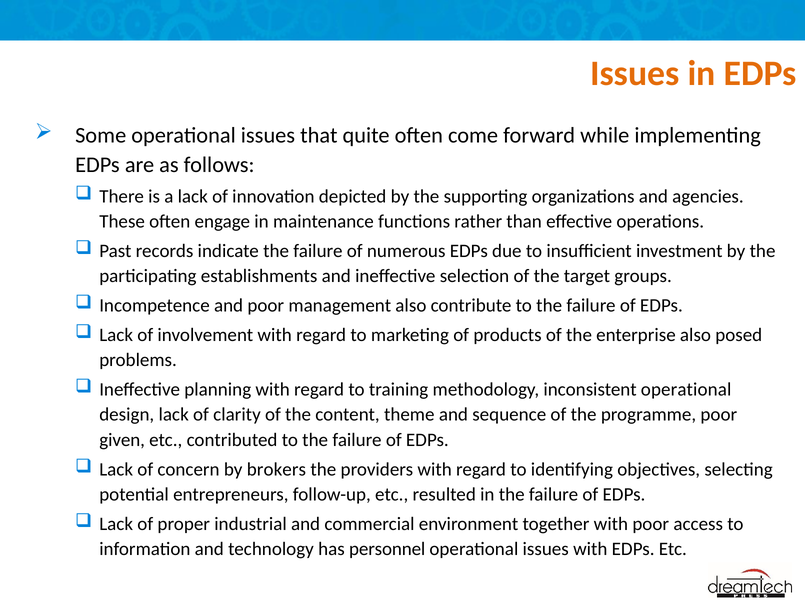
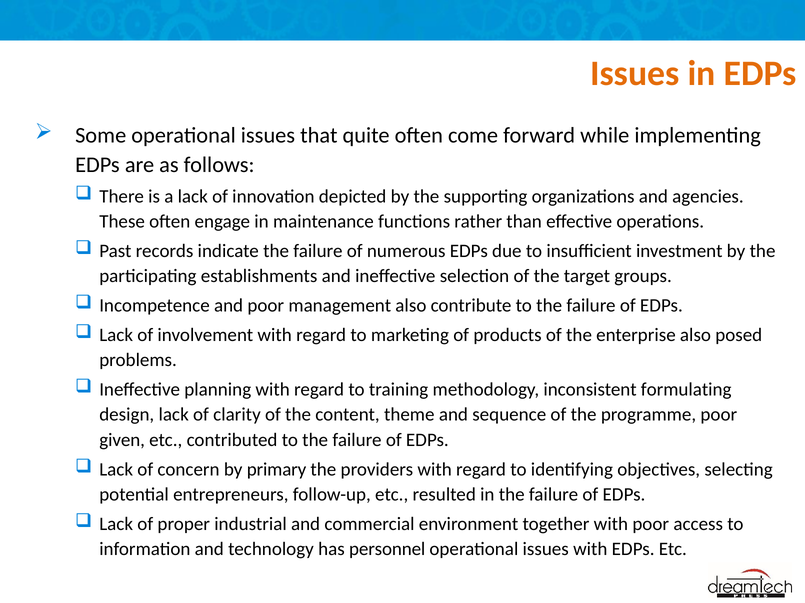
inconsistent operational: operational -> formulating
brokers: brokers -> primary
